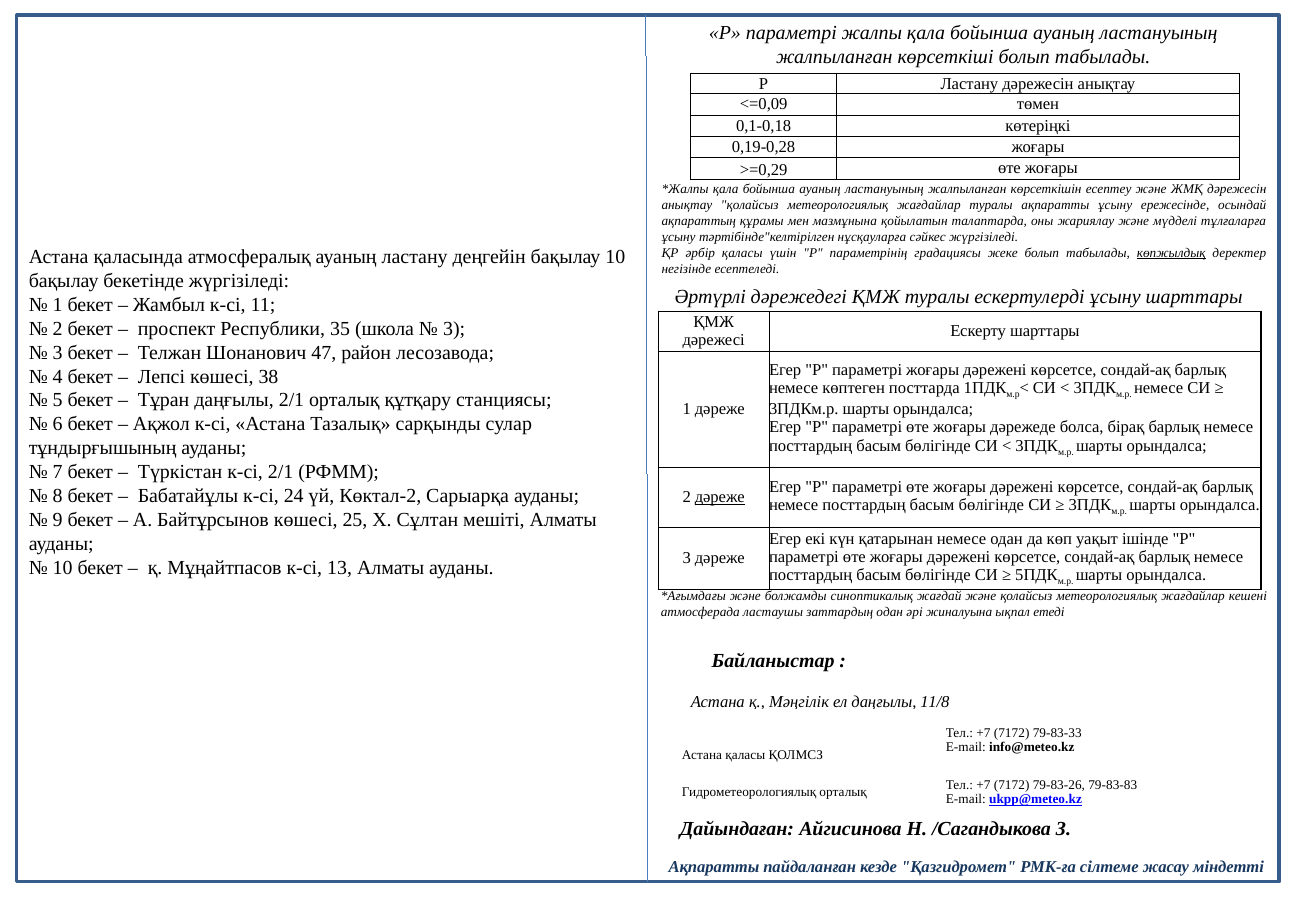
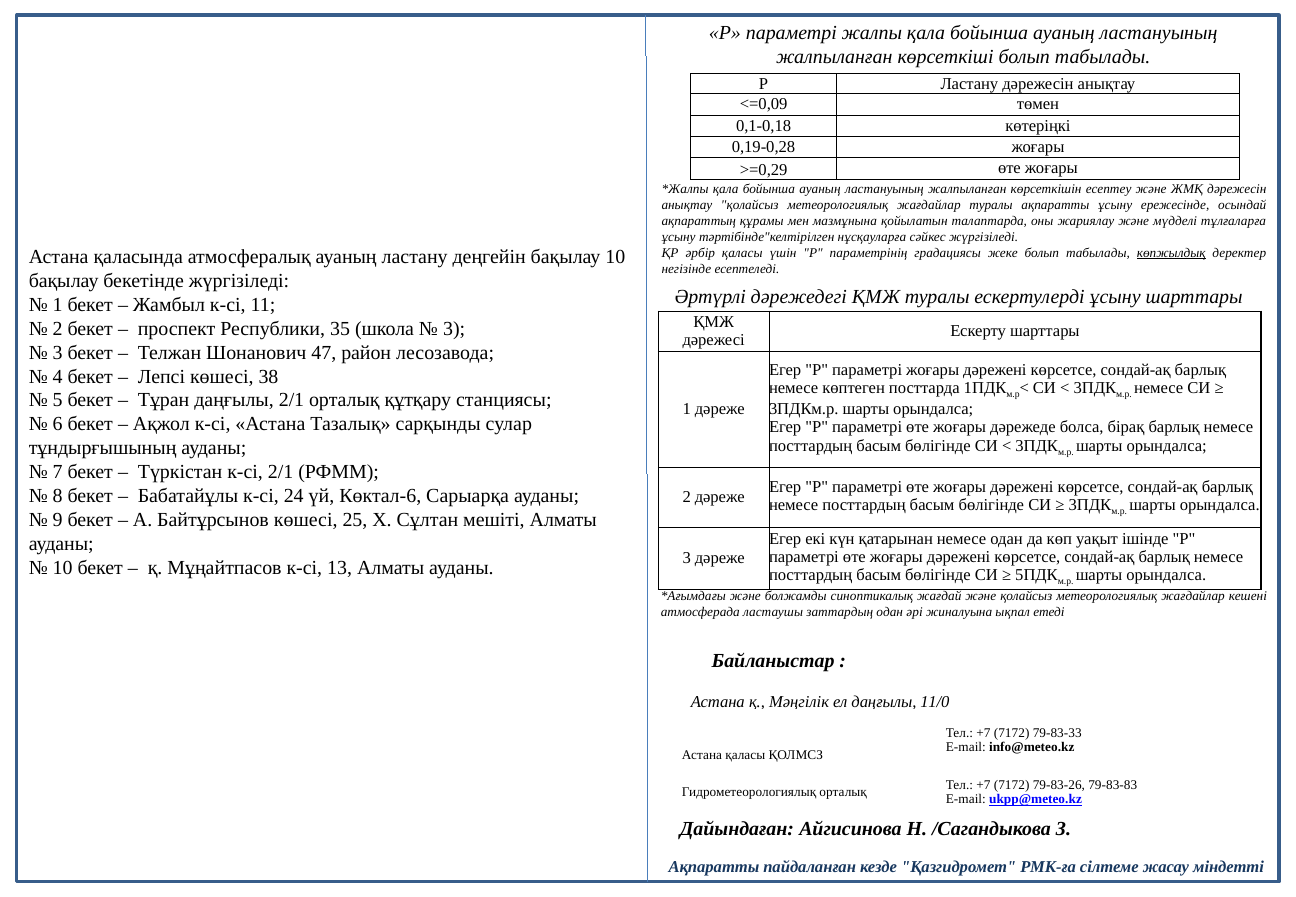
Көктал-2: Көктал-2 -> Көктал-6
дәреже at (720, 497) underline: present -> none
11/8: 11/8 -> 11/0
